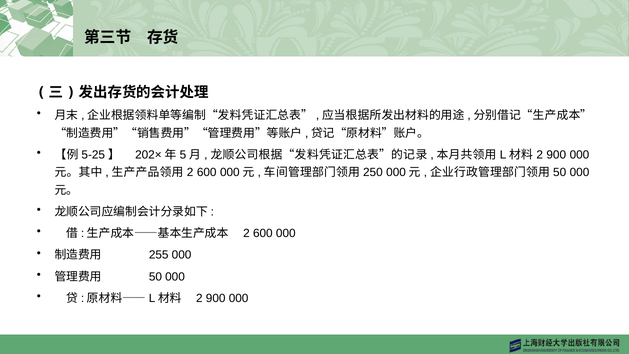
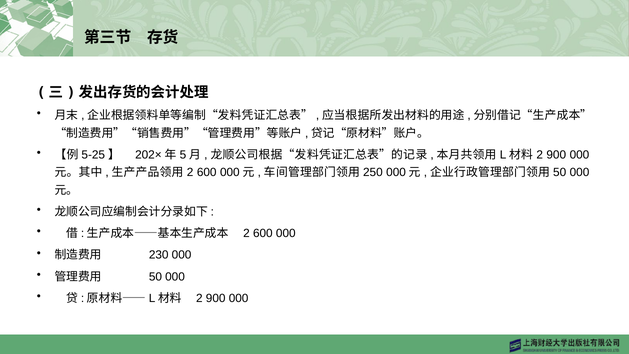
255: 255 -> 230
